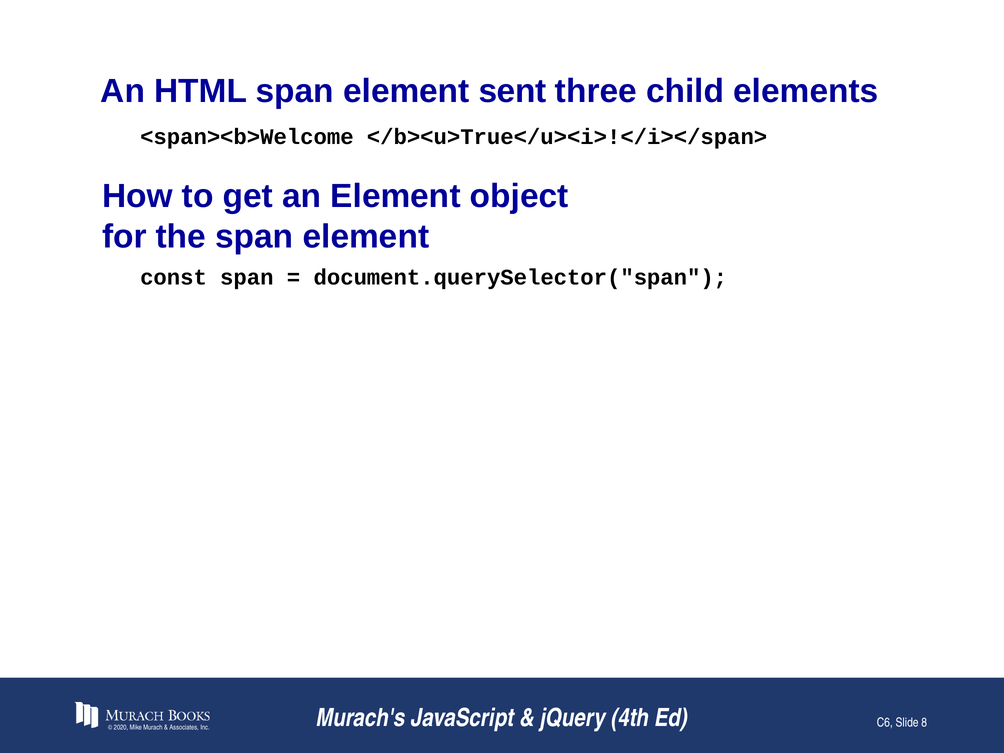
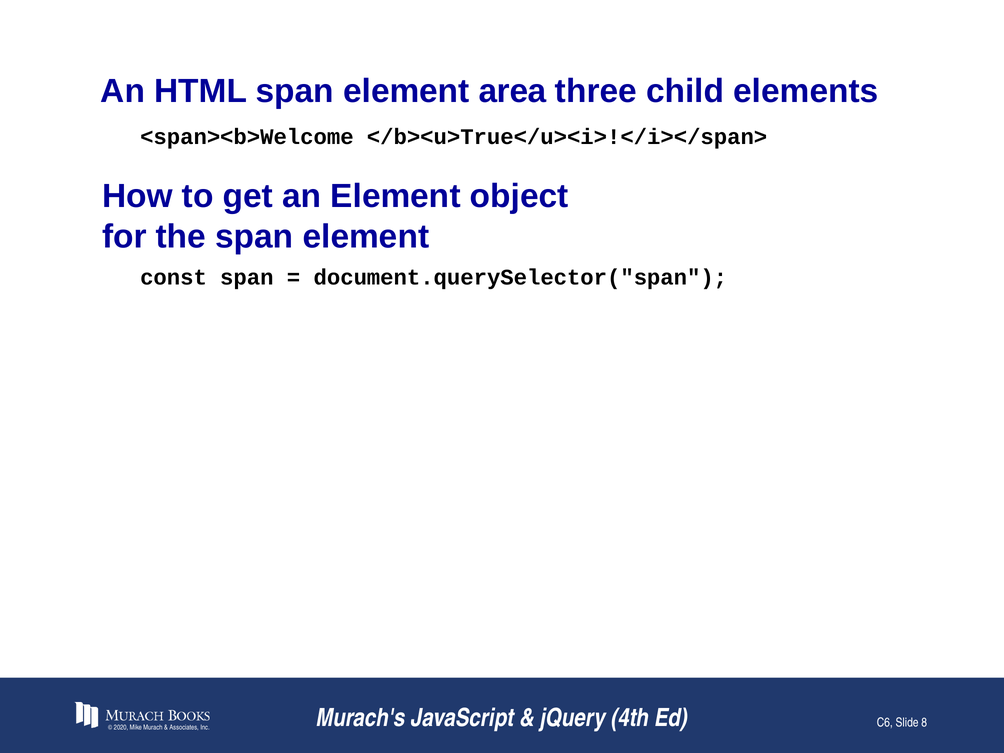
sent: sent -> area
